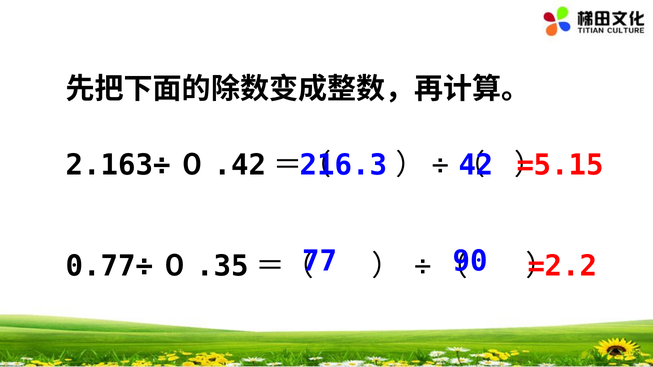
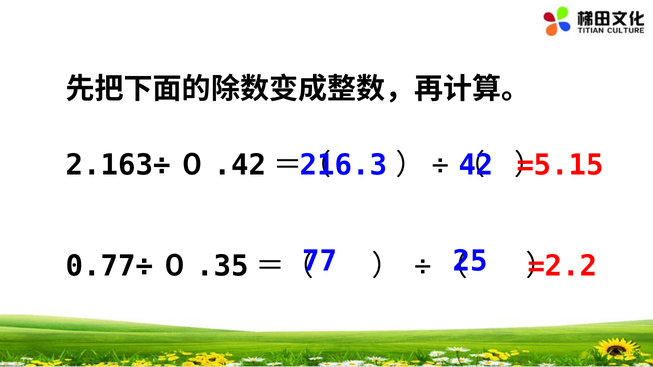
90: 90 -> 25
